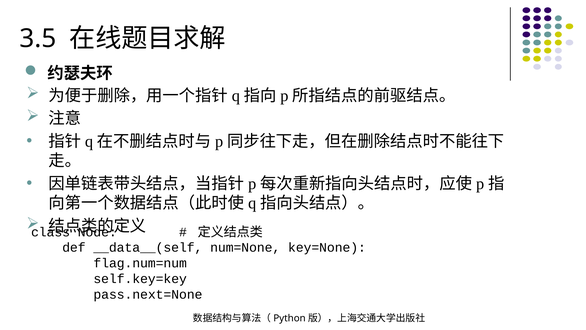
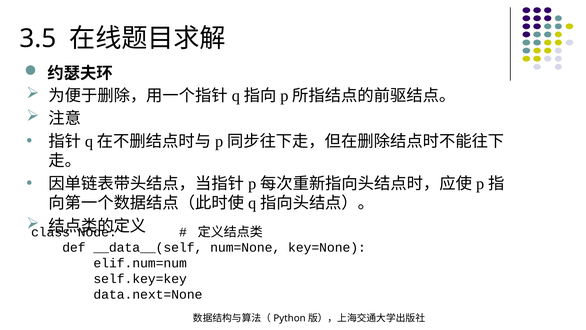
flag.num=num: flag.num=num -> elif.num=num
pass.next=None: pass.next=None -> data.next=None
